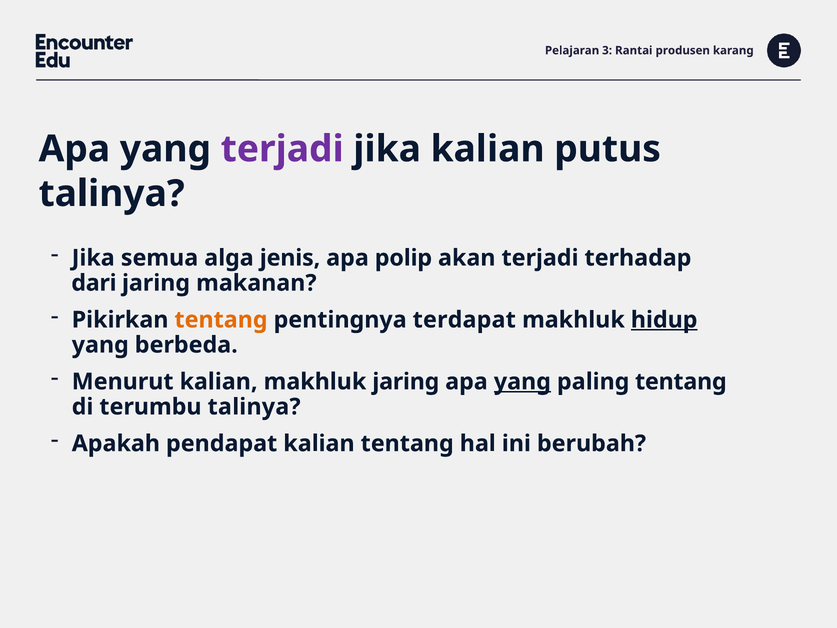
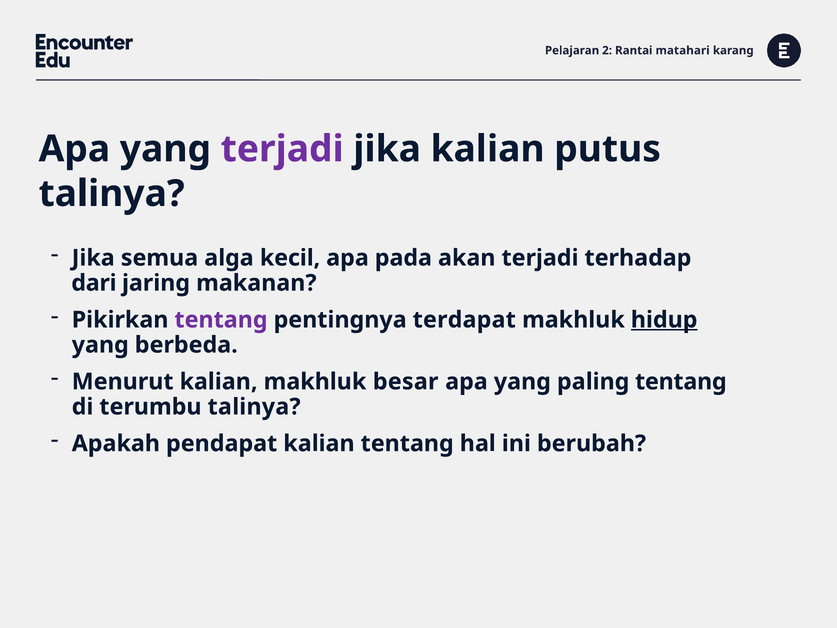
3: 3 -> 2
produsen: produsen -> matahari
jenis: jenis -> kecil
polip: polip -> pada
tentang at (221, 320) colour: orange -> purple
makhluk jaring: jaring -> besar
yang at (522, 382) underline: present -> none
